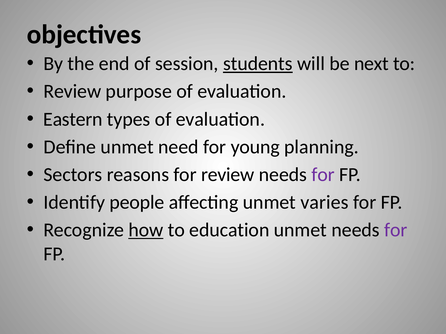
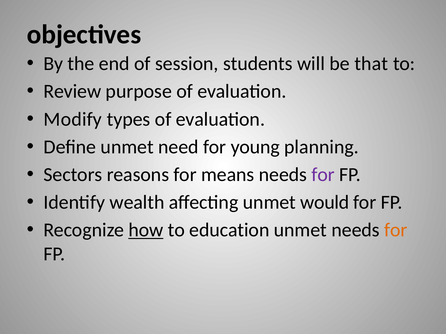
students underline: present -> none
next: next -> that
Eastern: Eastern -> Modify
for review: review -> means
people: people -> wealth
varies: varies -> would
for at (396, 230) colour: purple -> orange
